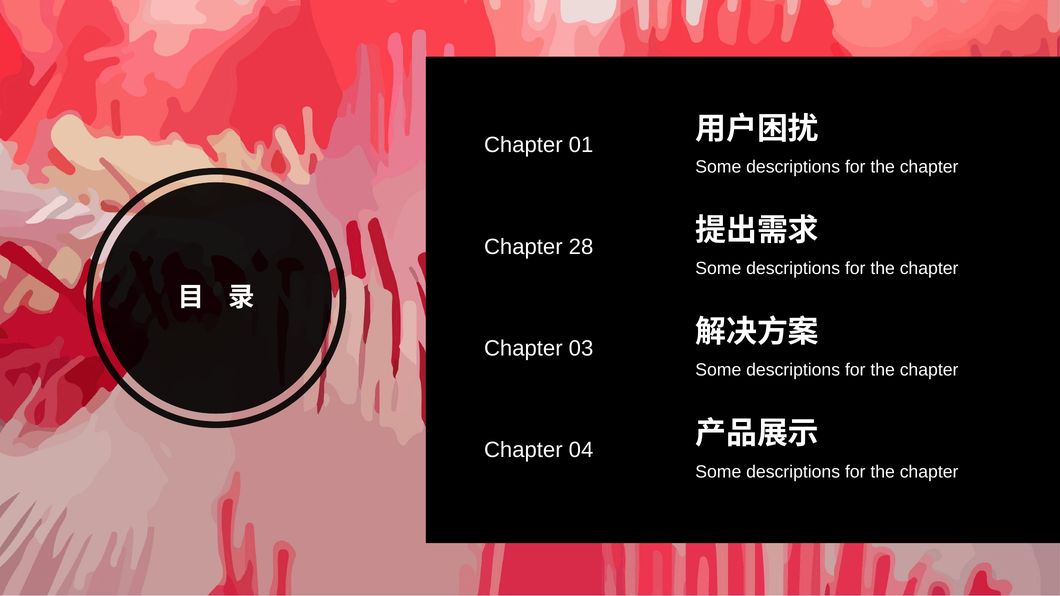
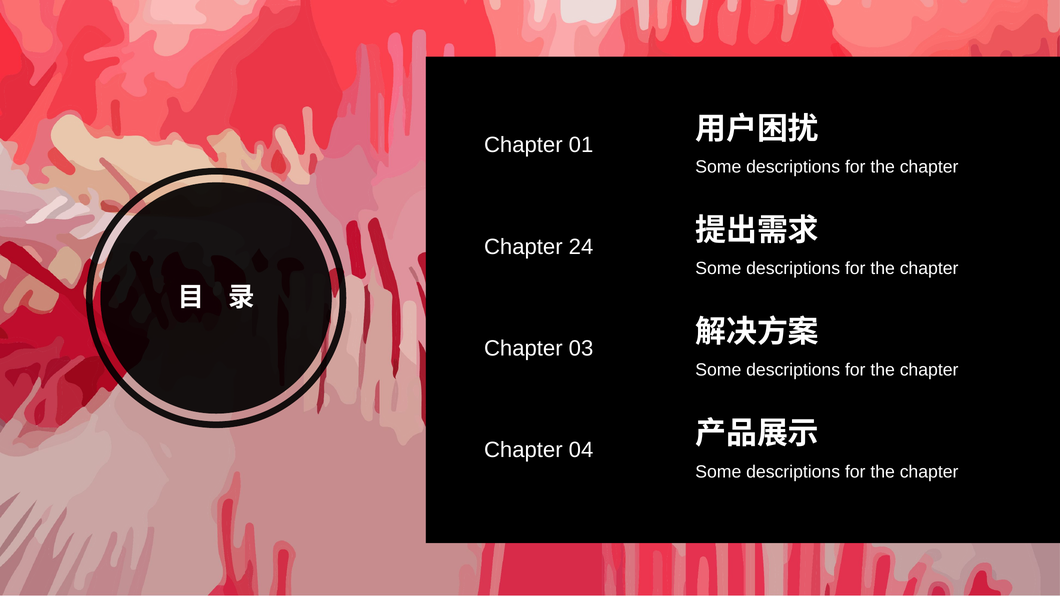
28: 28 -> 24
